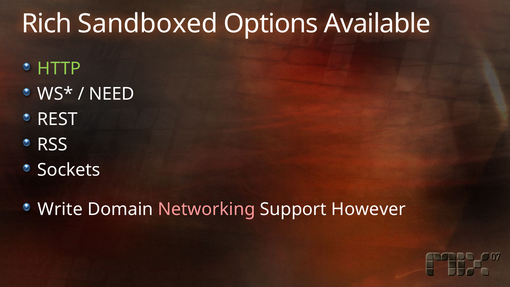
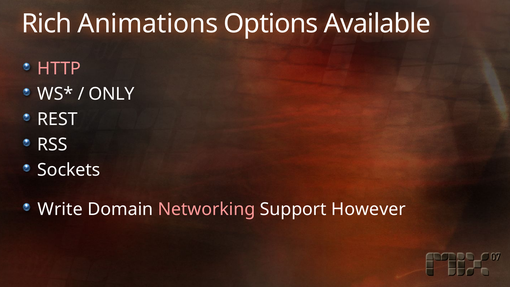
Sandboxed: Sandboxed -> Animations
HTTP colour: light green -> pink
NEED: NEED -> ONLY
